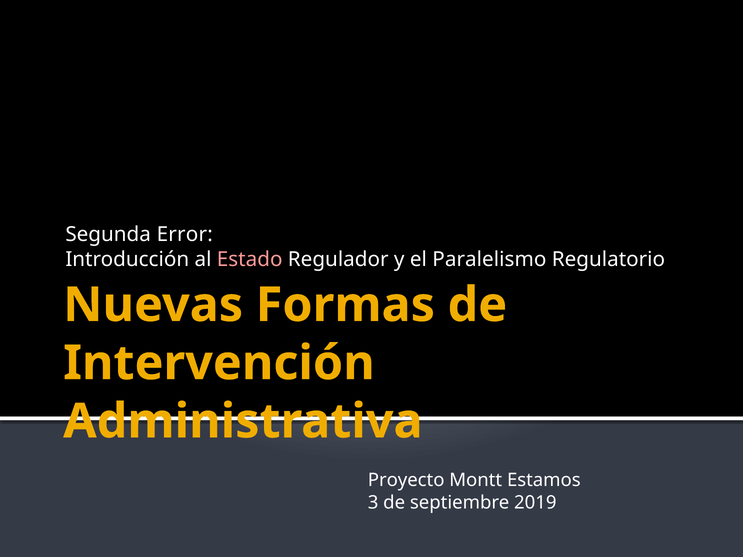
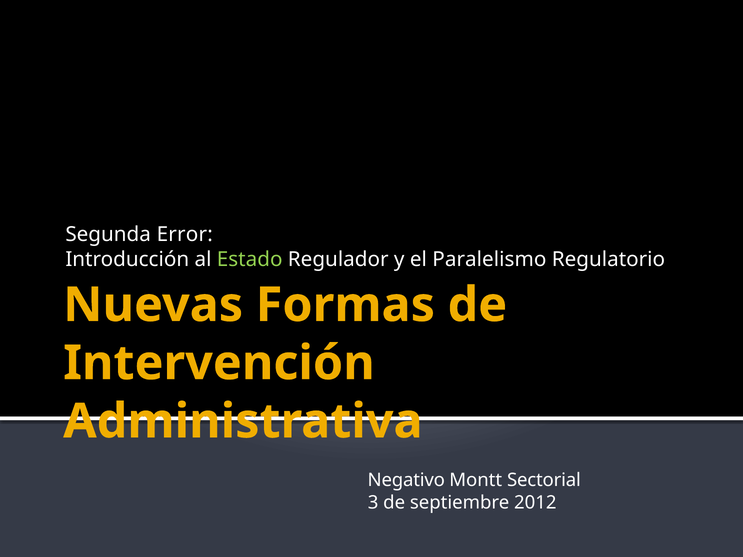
Estado colour: pink -> light green
Proyecto: Proyecto -> Negativo
Estamos: Estamos -> Sectorial
2019: 2019 -> 2012
